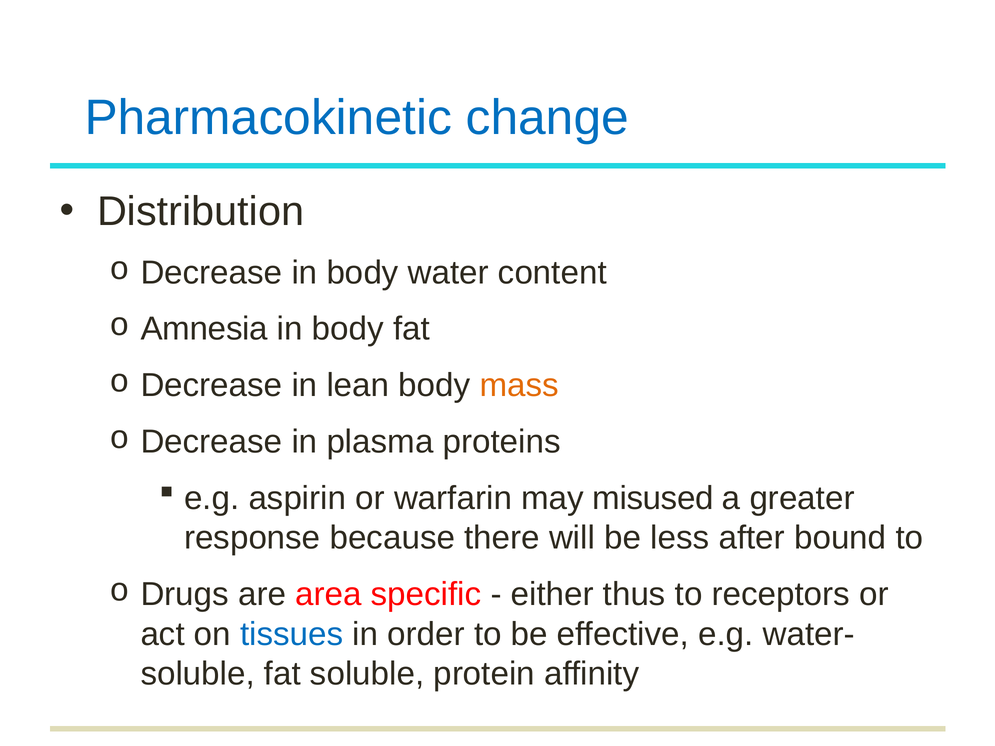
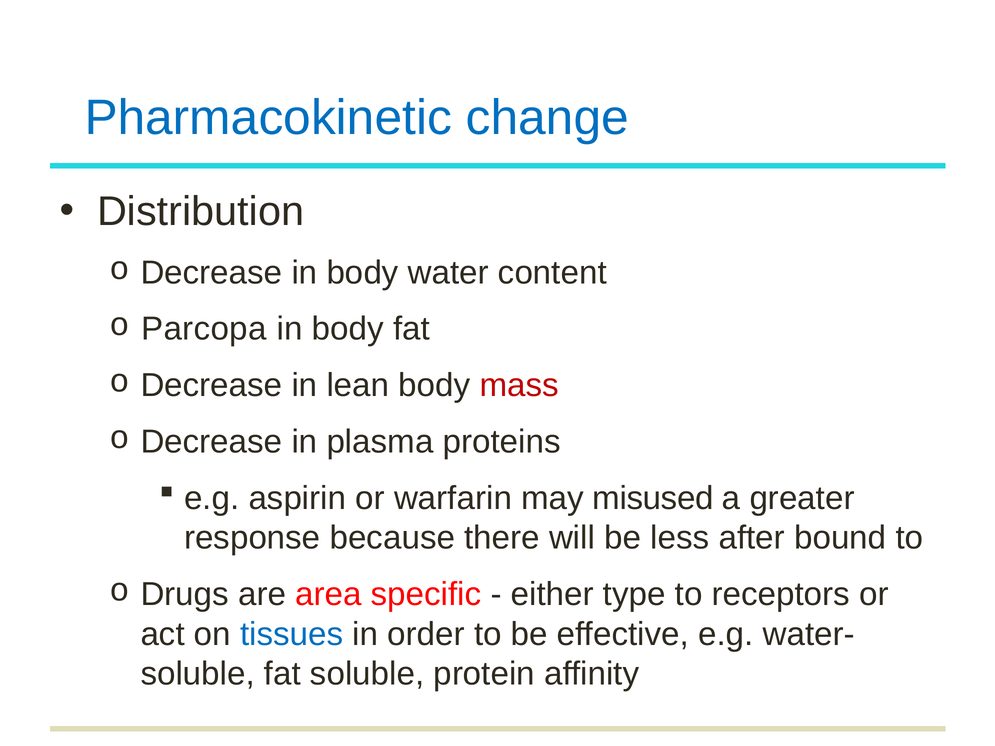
Amnesia: Amnesia -> Parcopa
mass colour: orange -> red
thus: thus -> type
